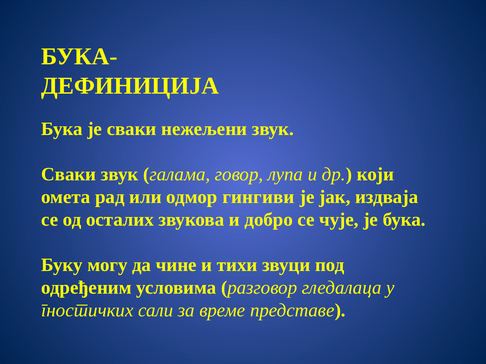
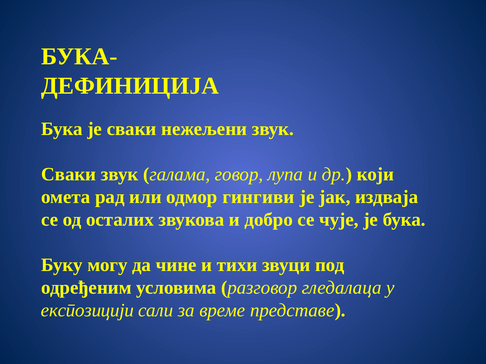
гностичких: гностичких -> експозицији
